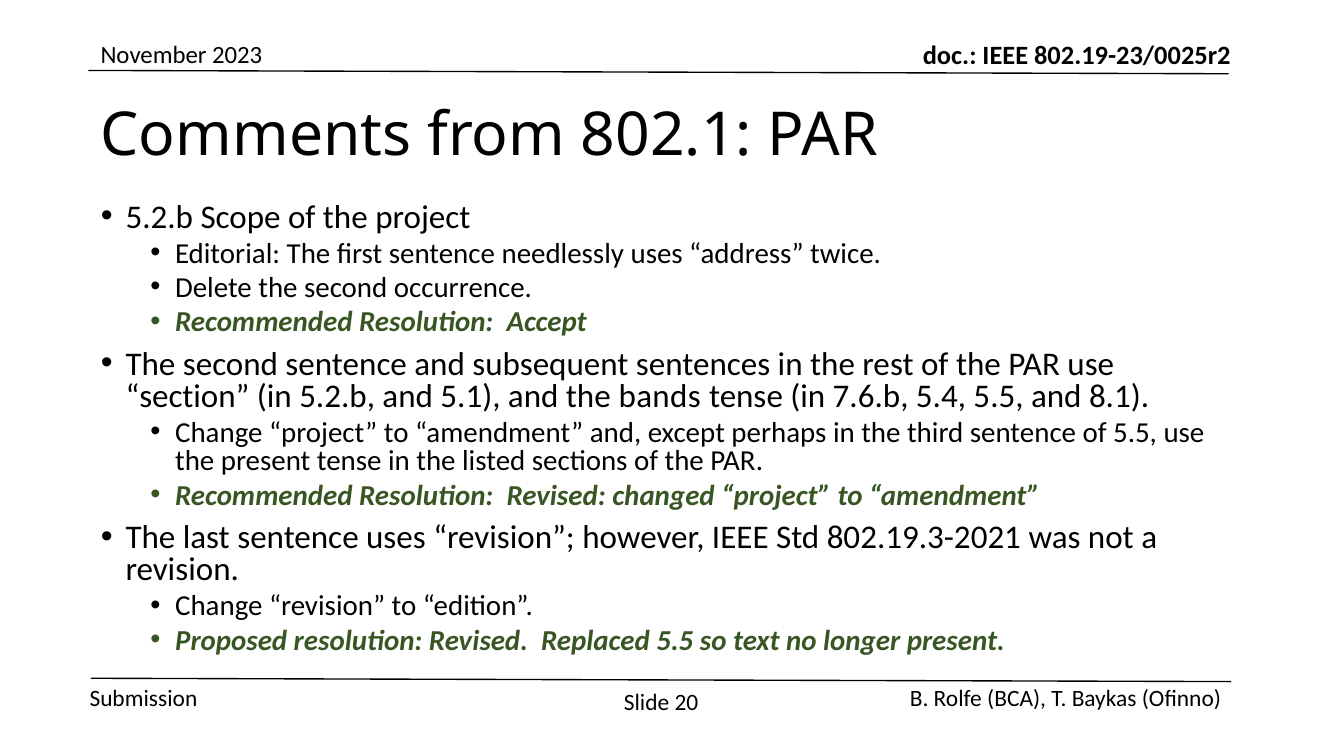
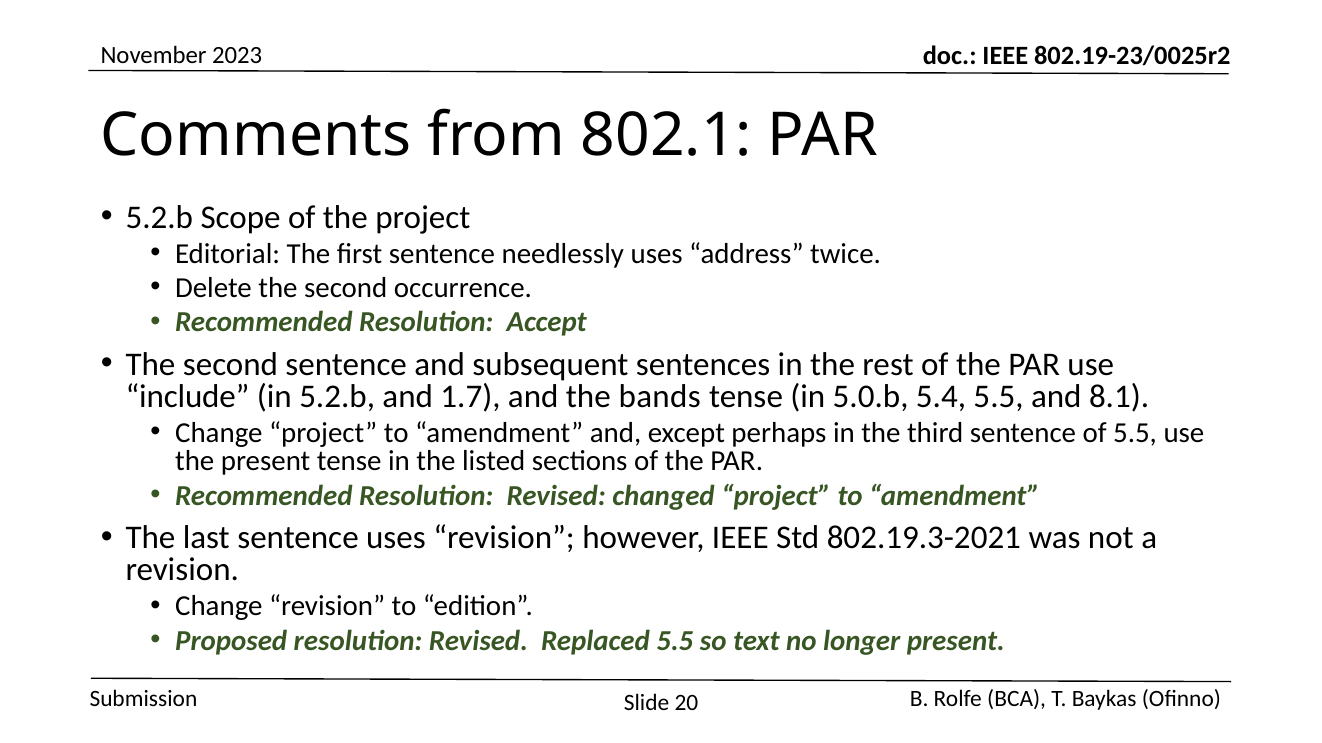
section: section -> include
5.1: 5.1 -> 1.7
7.6.b: 7.6.b -> 5.0.b
